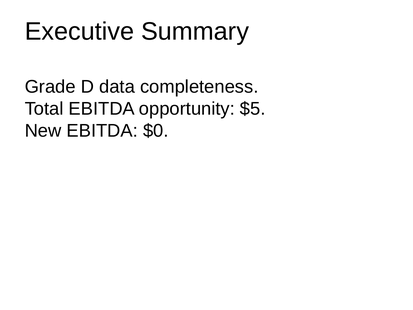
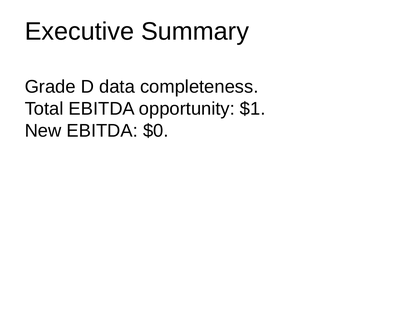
$5: $5 -> $1
